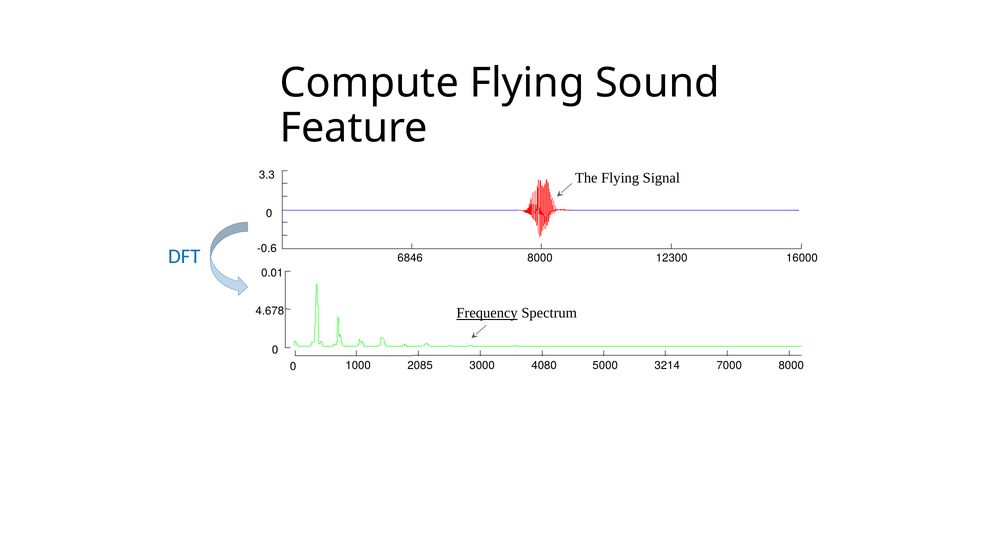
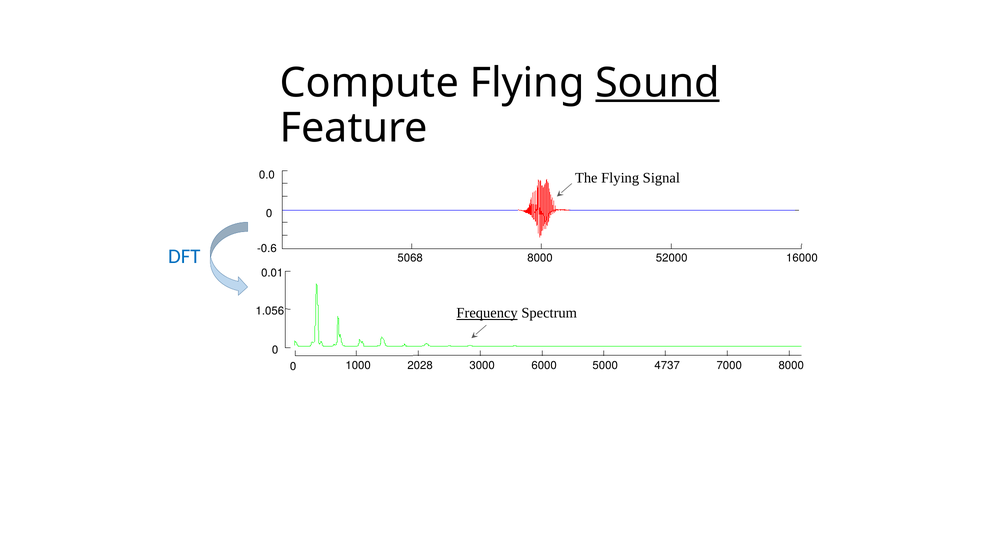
Sound underline: none -> present
3.3: 3.3 -> 0.0
6846: 6846 -> 5068
12300: 12300 -> 52000
4.678: 4.678 -> 1.056
2085: 2085 -> 2028
4080: 4080 -> 6000
3214: 3214 -> 4737
